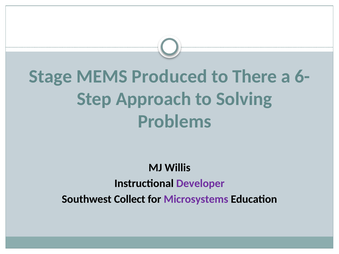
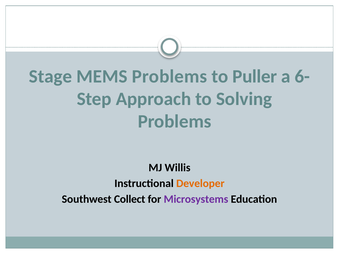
MEMS Produced: Produced -> Problems
There: There -> Puller
Developer colour: purple -> orange
